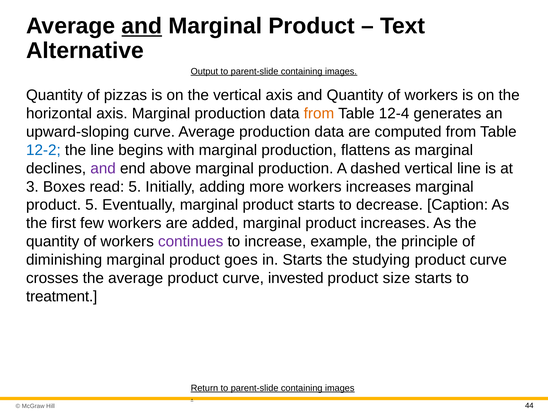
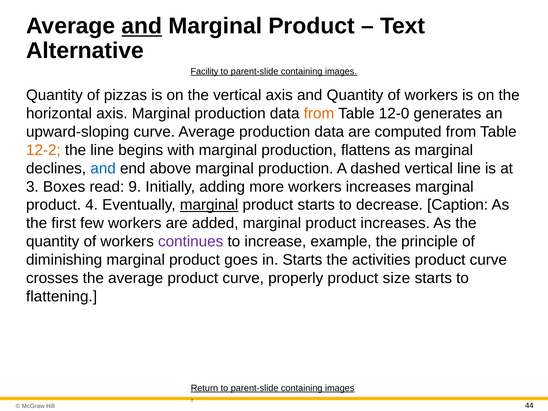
Output: Output -> Facility
12-4: 12-4 -> 12-0
12-2 colour: blue -> orange
and at (103, 168) colour: purple -> blue
read 5: 5 -> 9
product 5: 5 -> 4
marginal at (209, 205) underline: none -> present
studying: studying -> activities
invested: invested -> properly
treatment: treatment -> flattening
